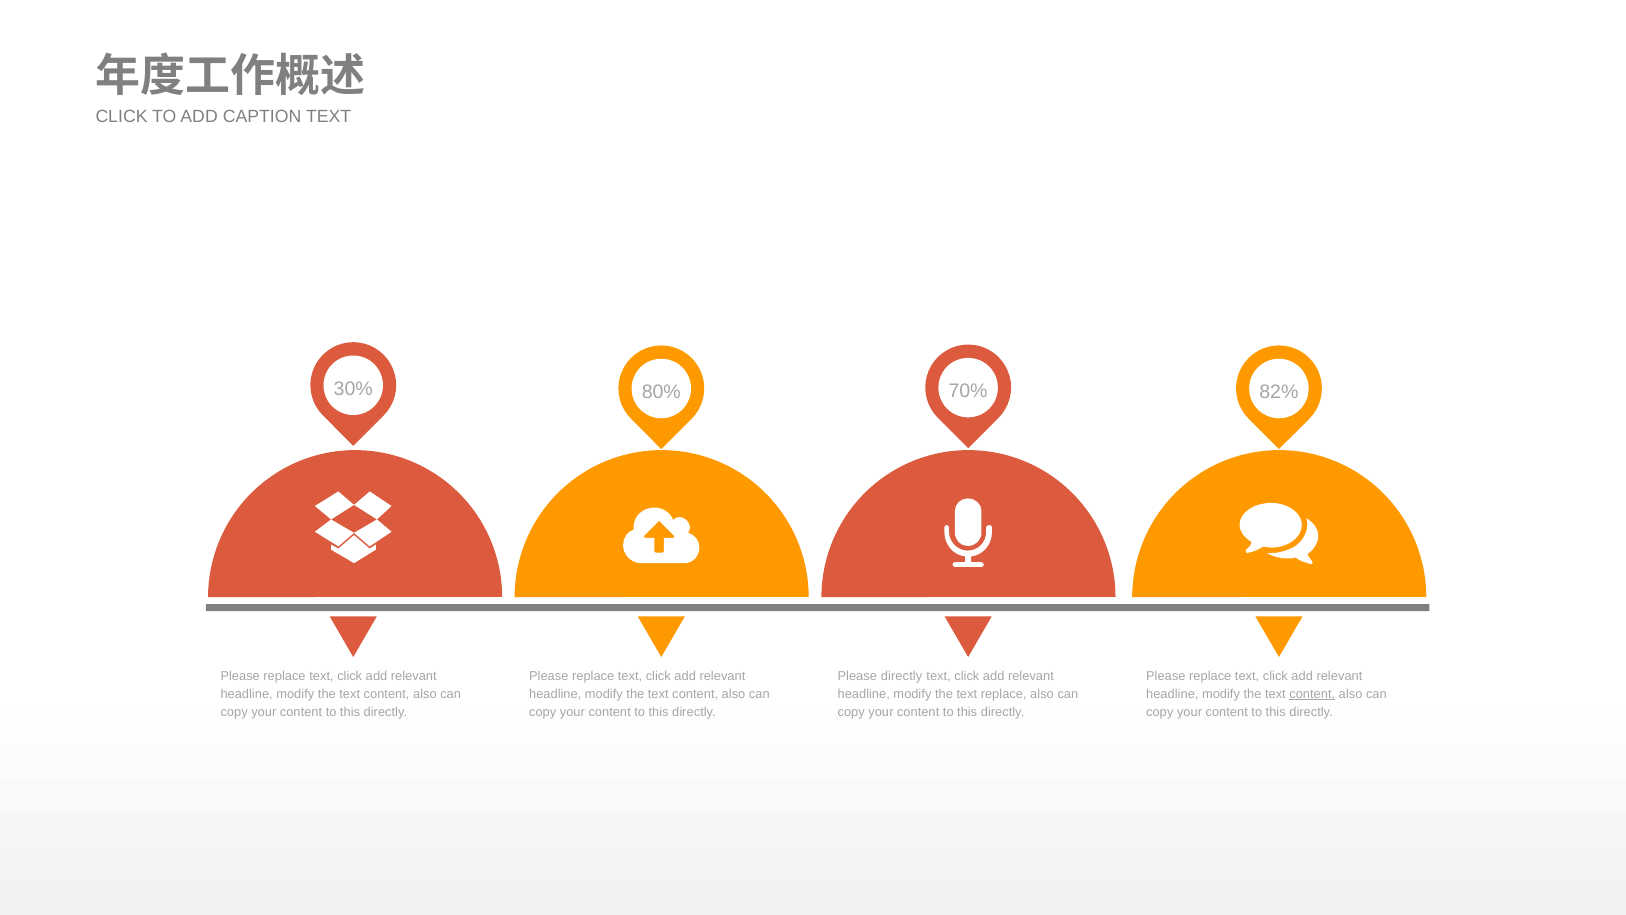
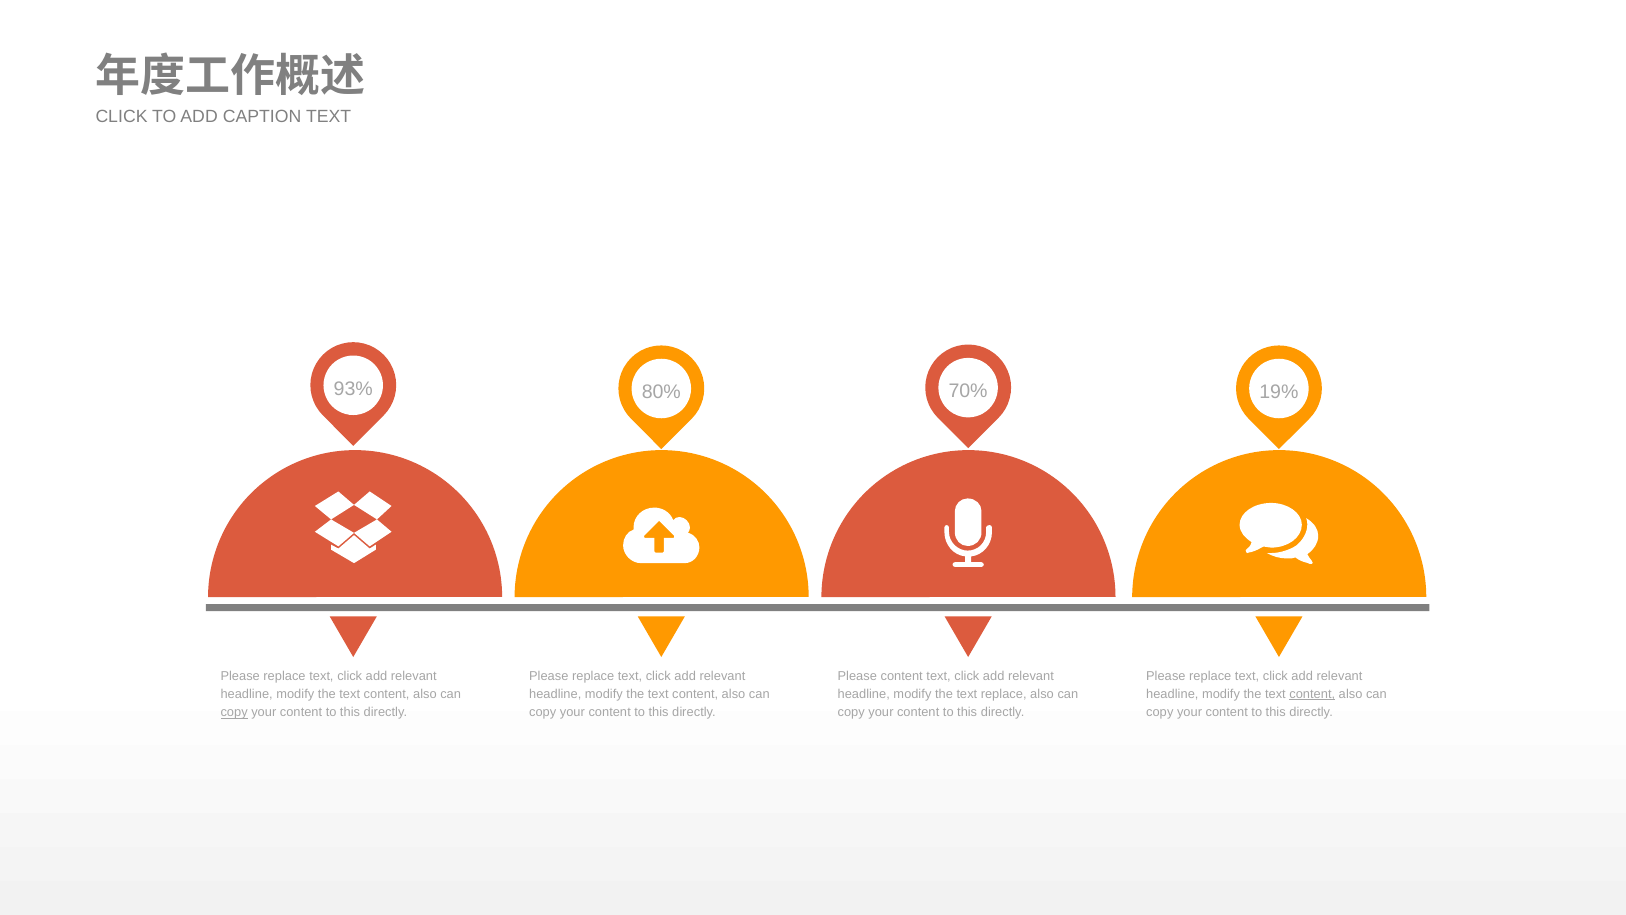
30%: 30% -> 93%
82%: 82% -> 19%
Please directly: directly -> content
copy at (234, 712) underline: none -> present
